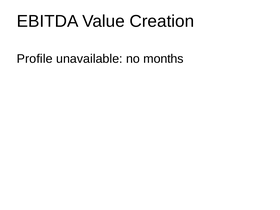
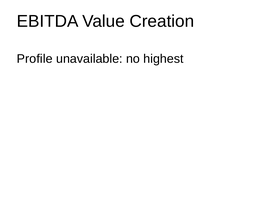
months: months -> highest
